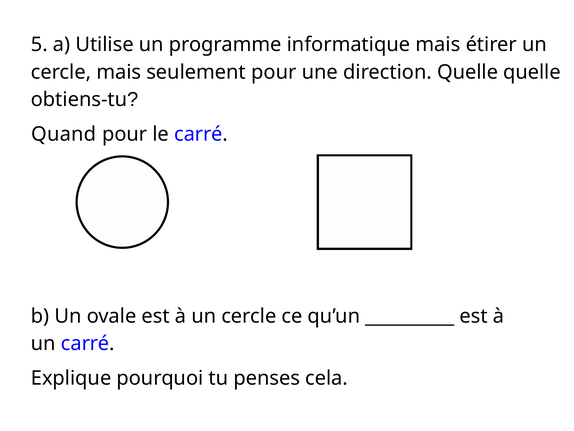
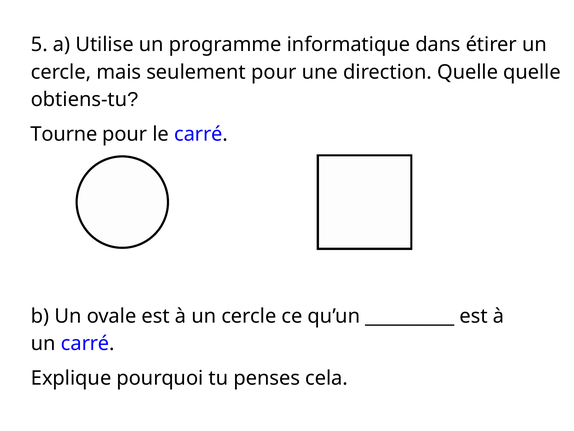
informatique mais: mais -> dans
Quand: Quand -> Tourne
